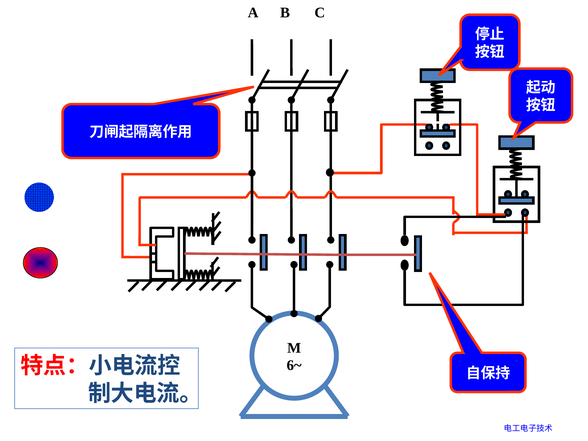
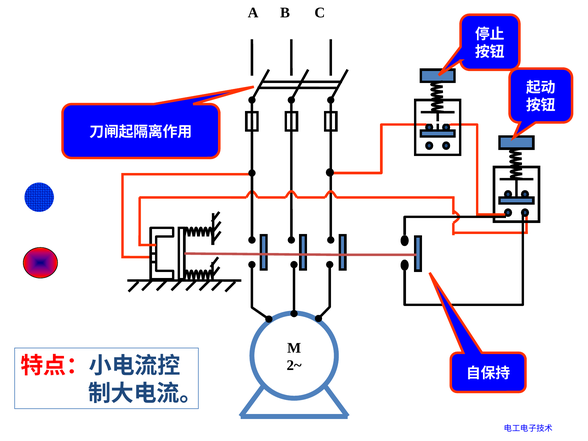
6~: 6~ -> 2~
